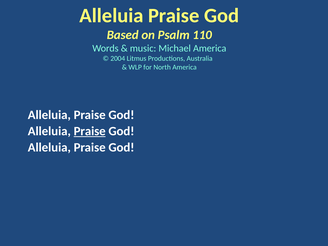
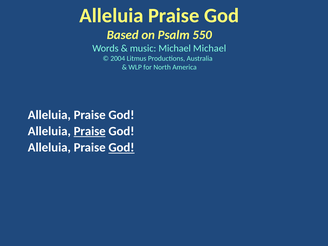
110: 110 -> 550
Michael America: America -> Michael
God at (121, 148) underline: none -> present
